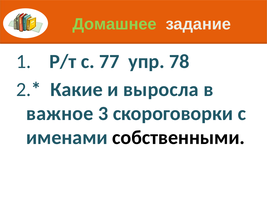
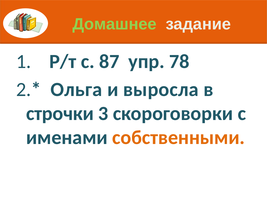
77: 77 -> 87
Какие: Какие -> Ольга
важное: важное -> строчки
собственными colour: black -> orange
